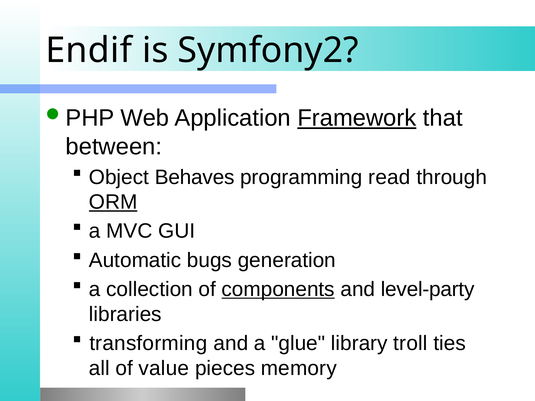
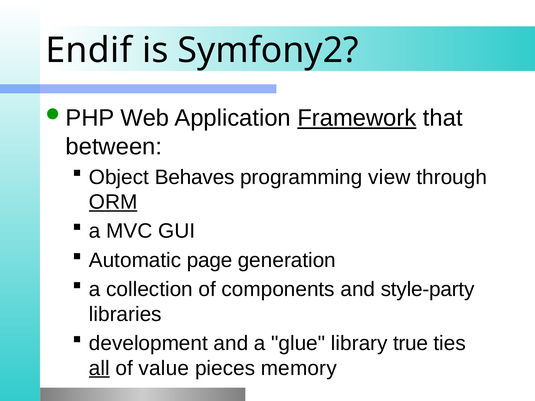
read: read -> view
bugs: bugs -> page
components underline: present -> none
level-party: level-party -> style-party
transforming: transforming -> development
troll: troll -> true
all underline: none -> present
